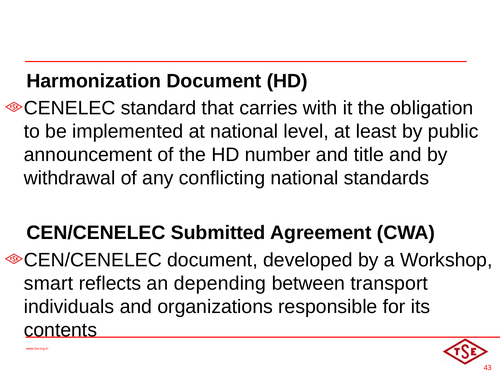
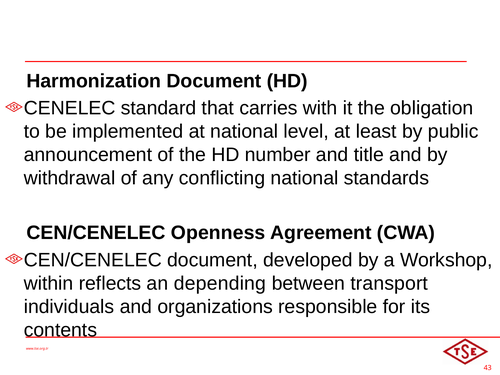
Submitted: Submitted -> Openness
smart: smart -> within
